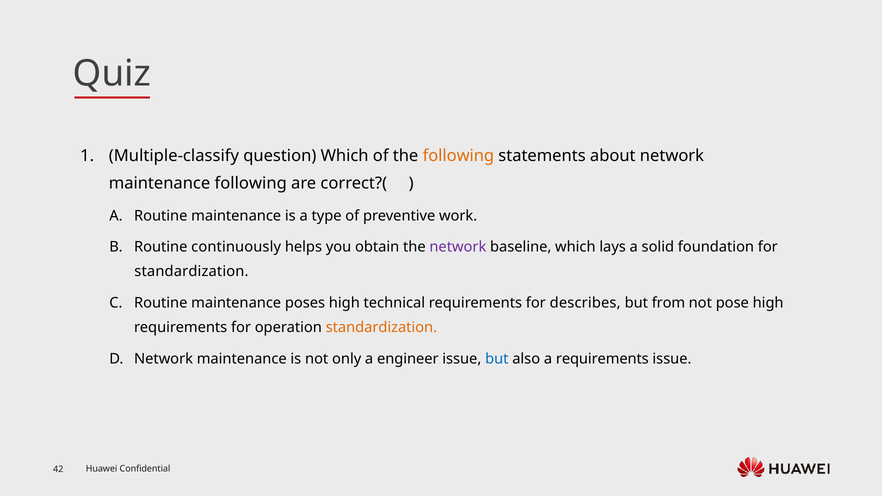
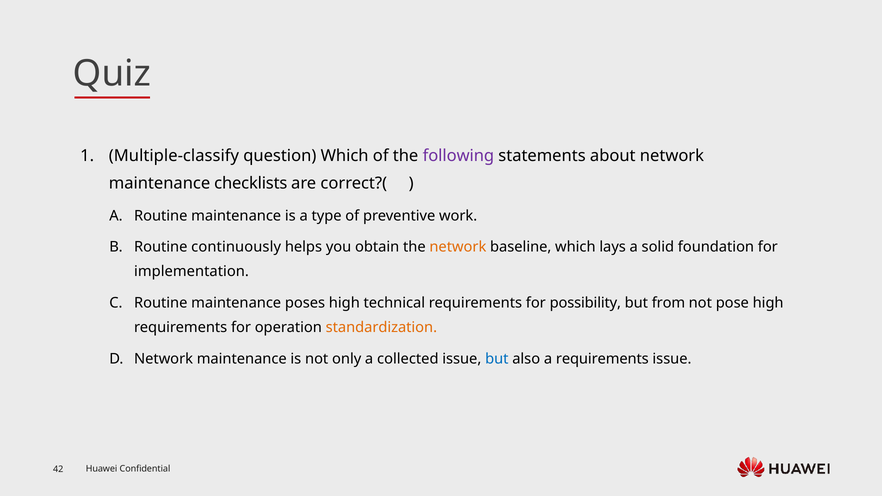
following at (458, 156) colour: orange -> purple
maintenance following: following -> checklists
network at (458, 247) colour: purple -> orange
standardization at (191, 272): standardization -> implementation
describes: describes -> possibility
engineer: engineer -> collected
